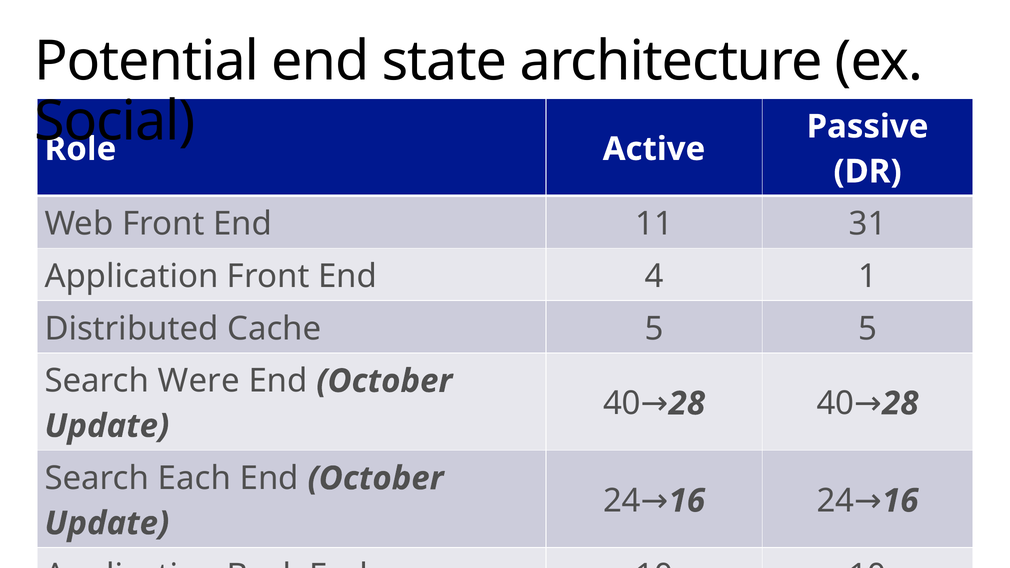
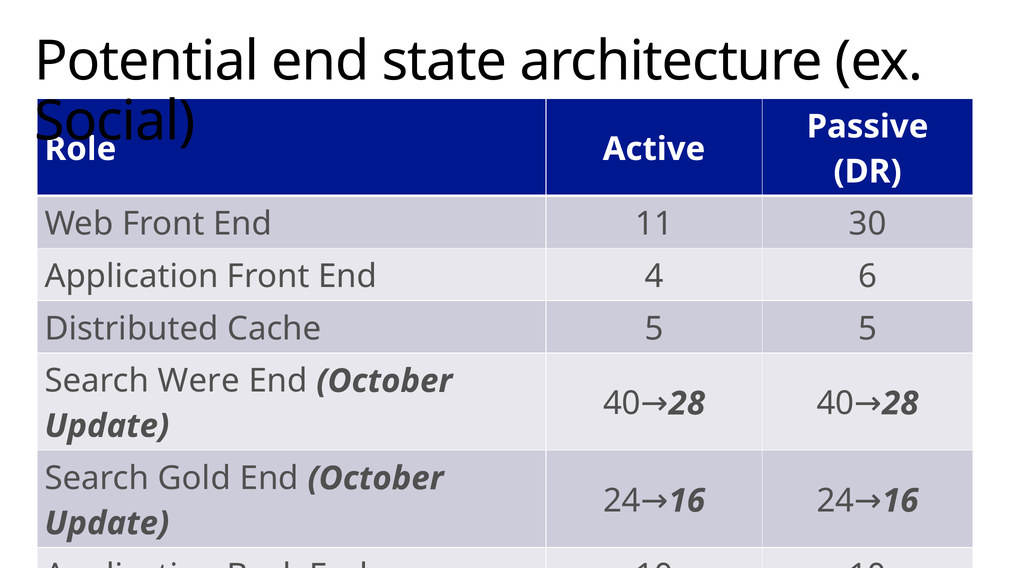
31: 31 -> 30
1: 1 -> 6
Each: Each -> Gold
